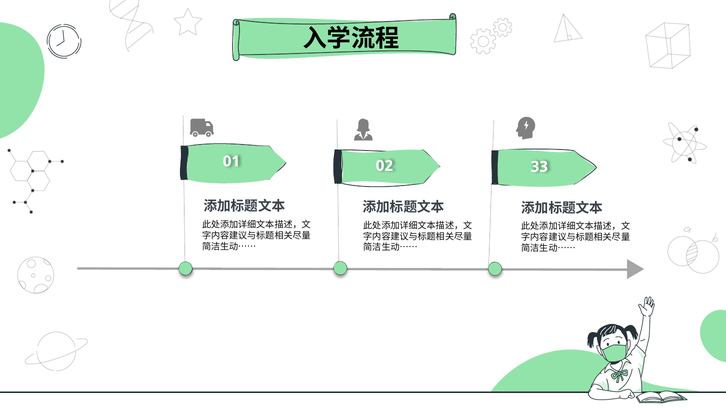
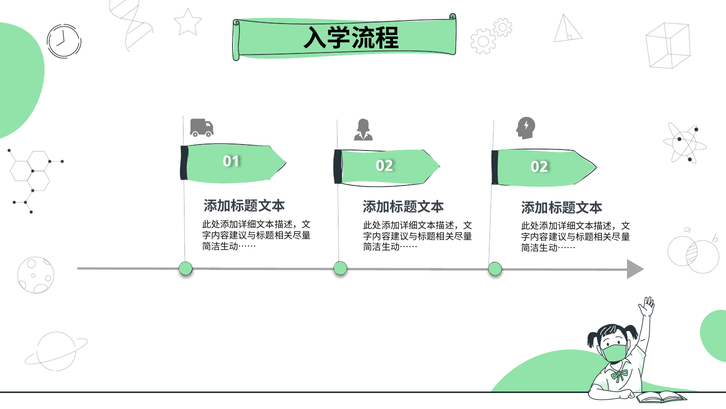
02 33: 33 -> 02
